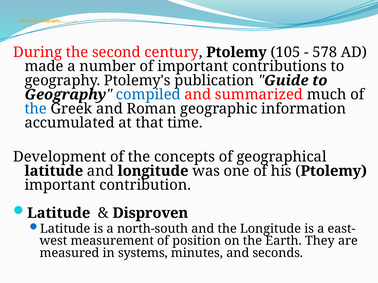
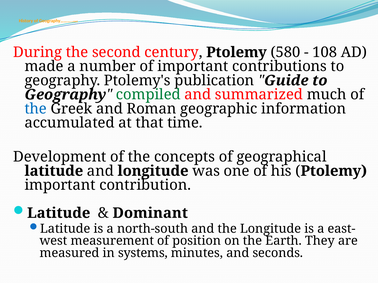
105: 105 -> 580
578: 578 -> 108
compiled colour: blue -> green
Disproven: Disproven -> Dominant
